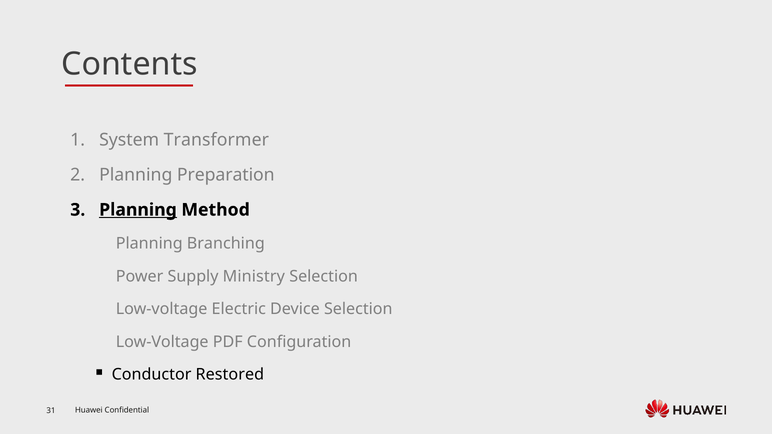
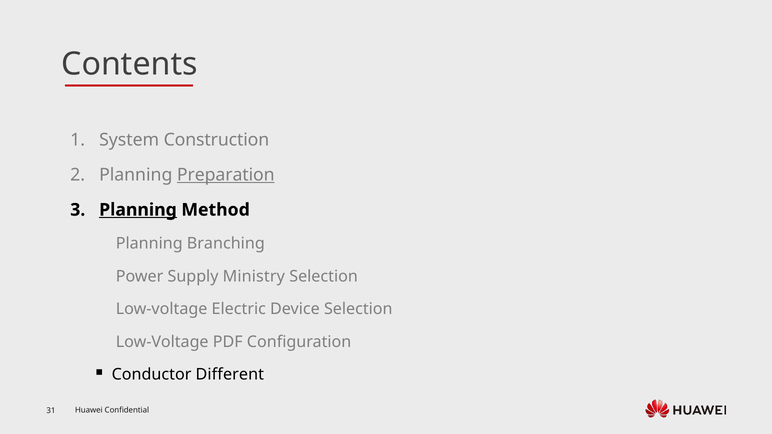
Transformer: Transformer -> Construction
Preparation underline: none -> present
Restored: Restored -> Different
